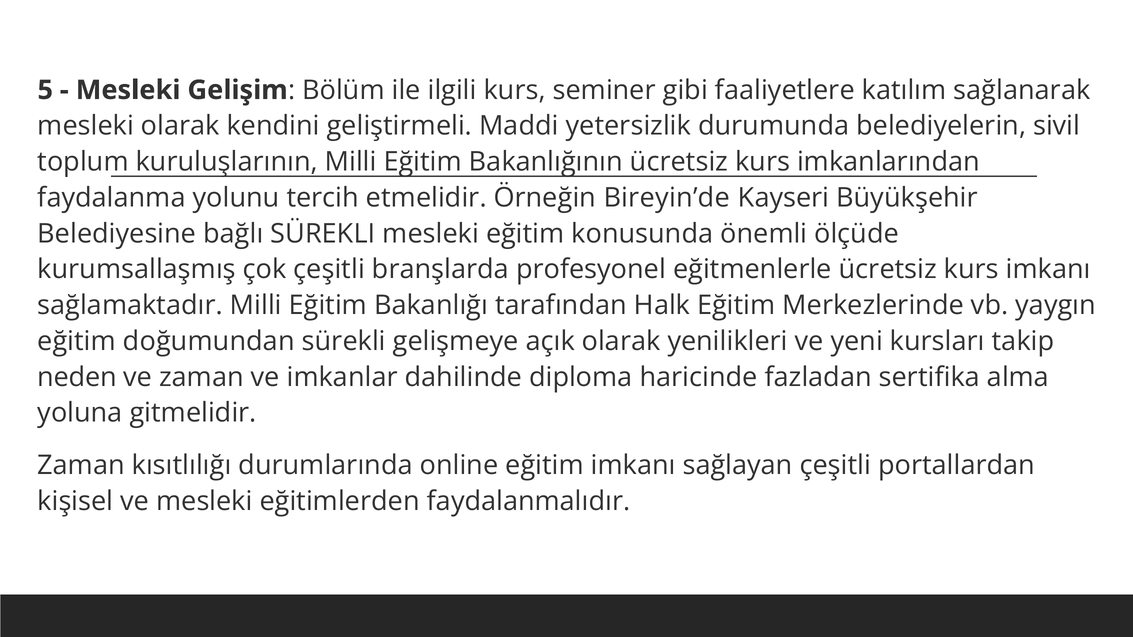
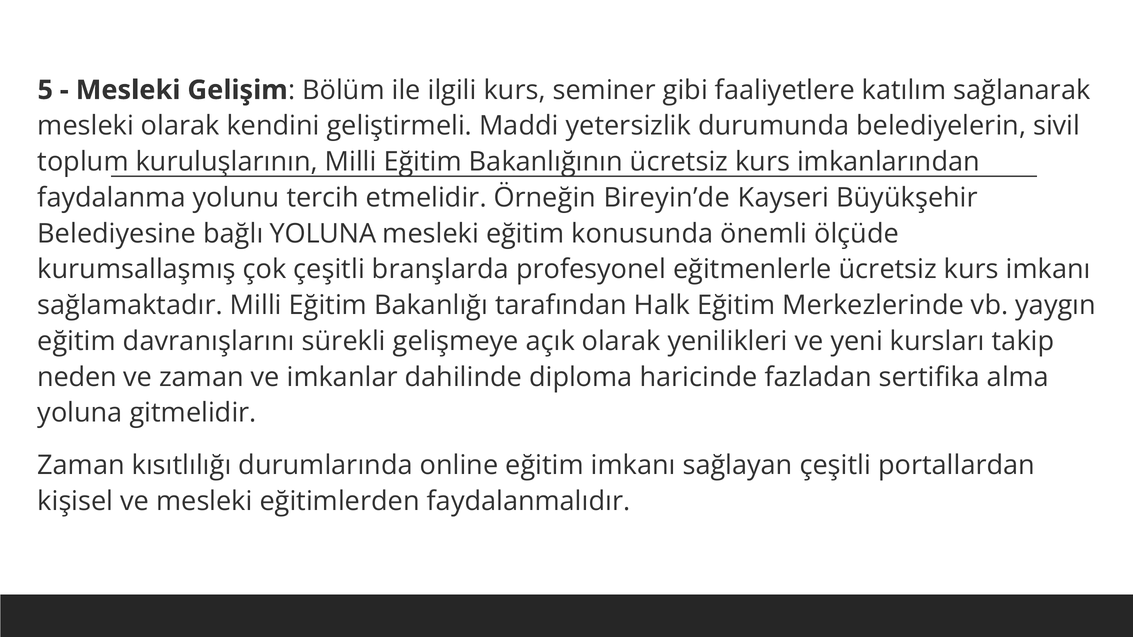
bağlı SÜREKLI: SÜREKLI -> YOLUNA
doğumundan: doğumundan -> davranışlarını
